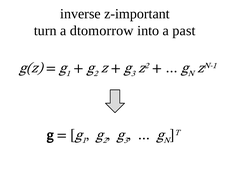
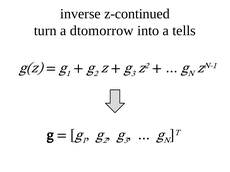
z-important: z-important -> z-continued
past: past -> tells
